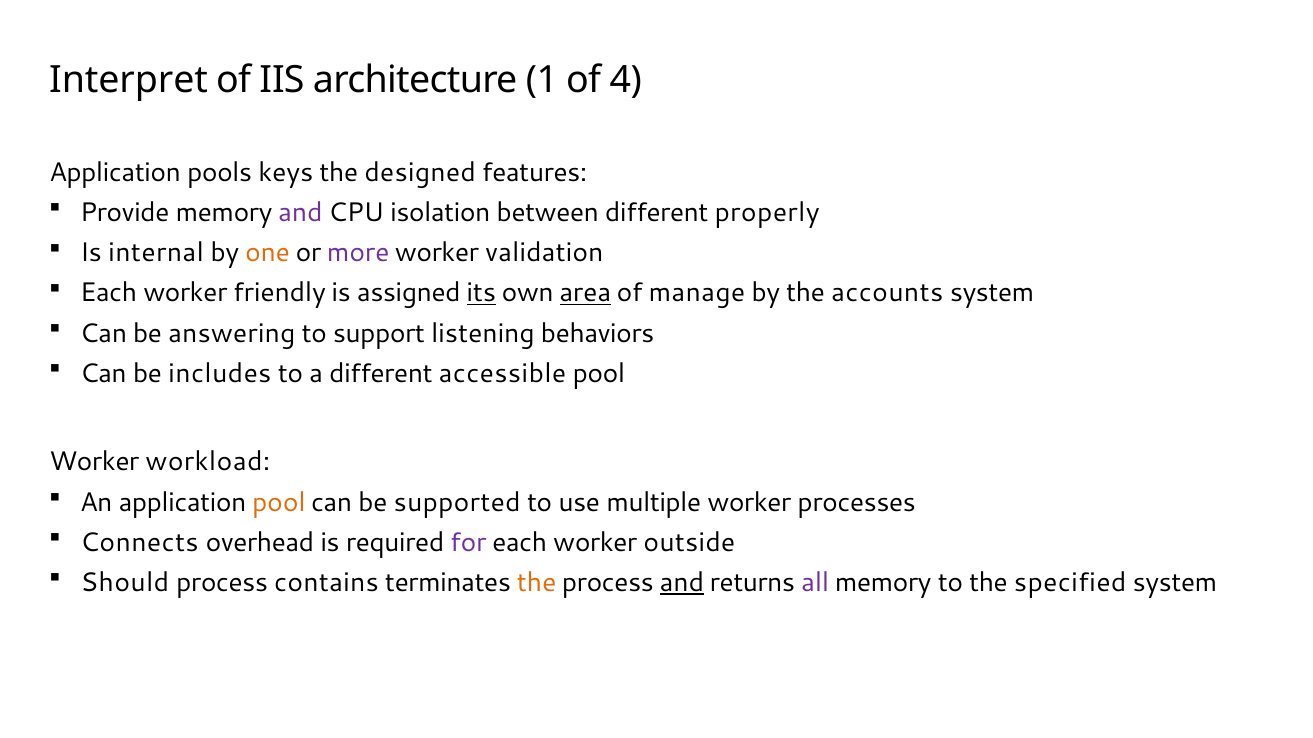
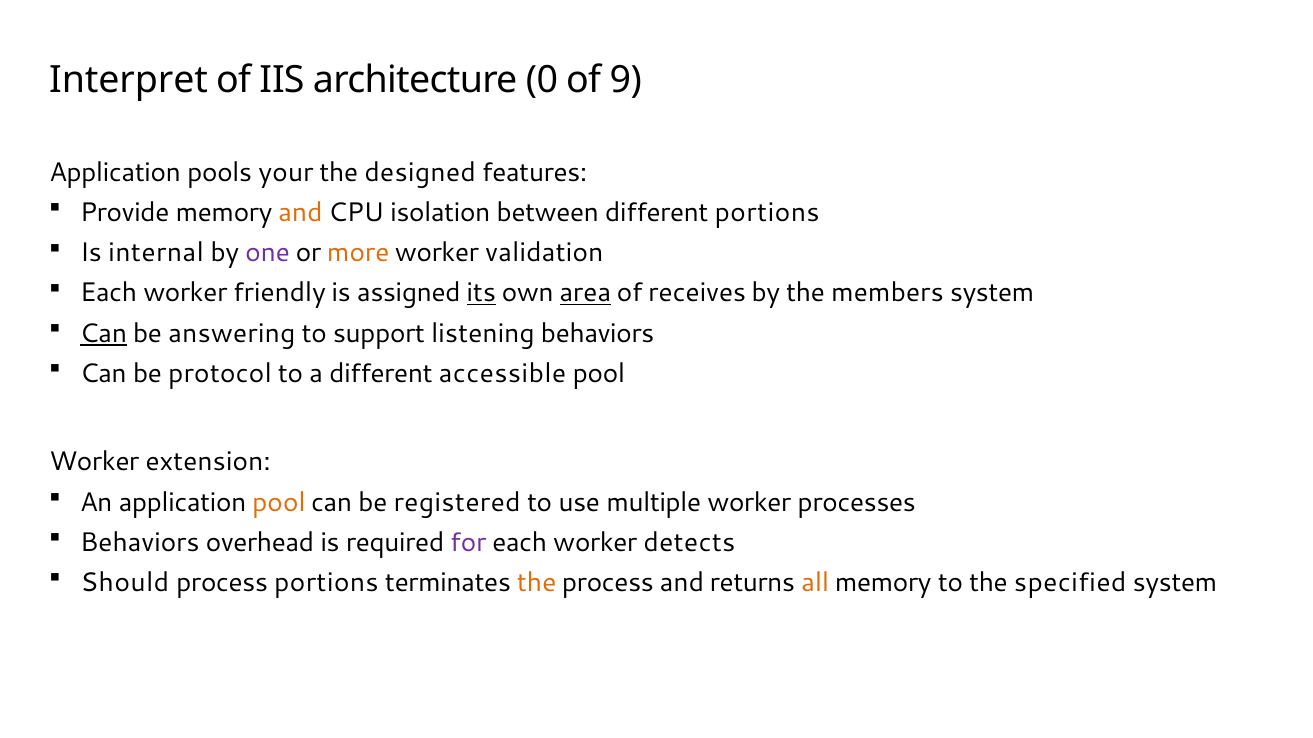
1: 1 -> 0
4: 4 -> 9
keys: keys -> your
and at (300, 213) colour: purple -> orange
different properly: properly -> portions
one colour: orange -> purple
more colour: purple -> orange
manage: manage -> receives
accounts: accounts -> members
Can at (103, 334) underline: none -> present
includes: includes -> protocol
workload: workload -> extension
supported: supported -> registered
Connects at (139, 543): Connects -> Behaviors
outside: outside -> detects
process contains: contains -> portions
and at (682, 583) underline: present -> none
all colour: purple -> orange
